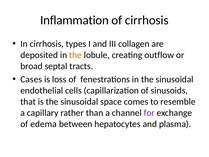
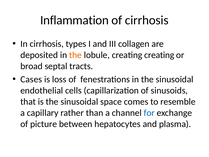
creating outflow: outflow -> creating
for colour: purple -> blue
edema: edema -> picture
